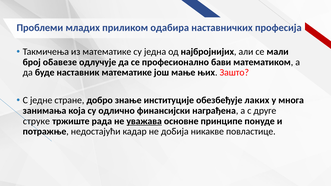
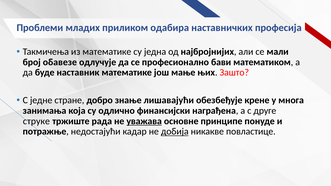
институције: институције -> лишавајући
лаких: лаких -> крене
добија underline: none -> present
